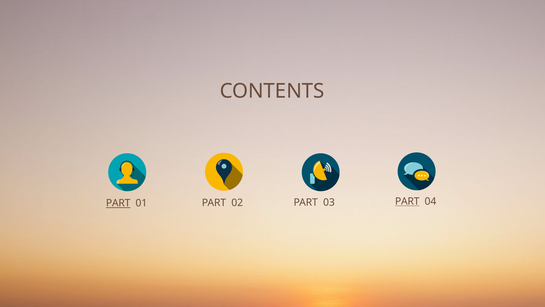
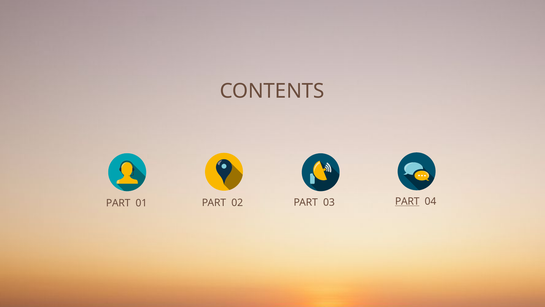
PART at (118, 203) underline: present -> none
